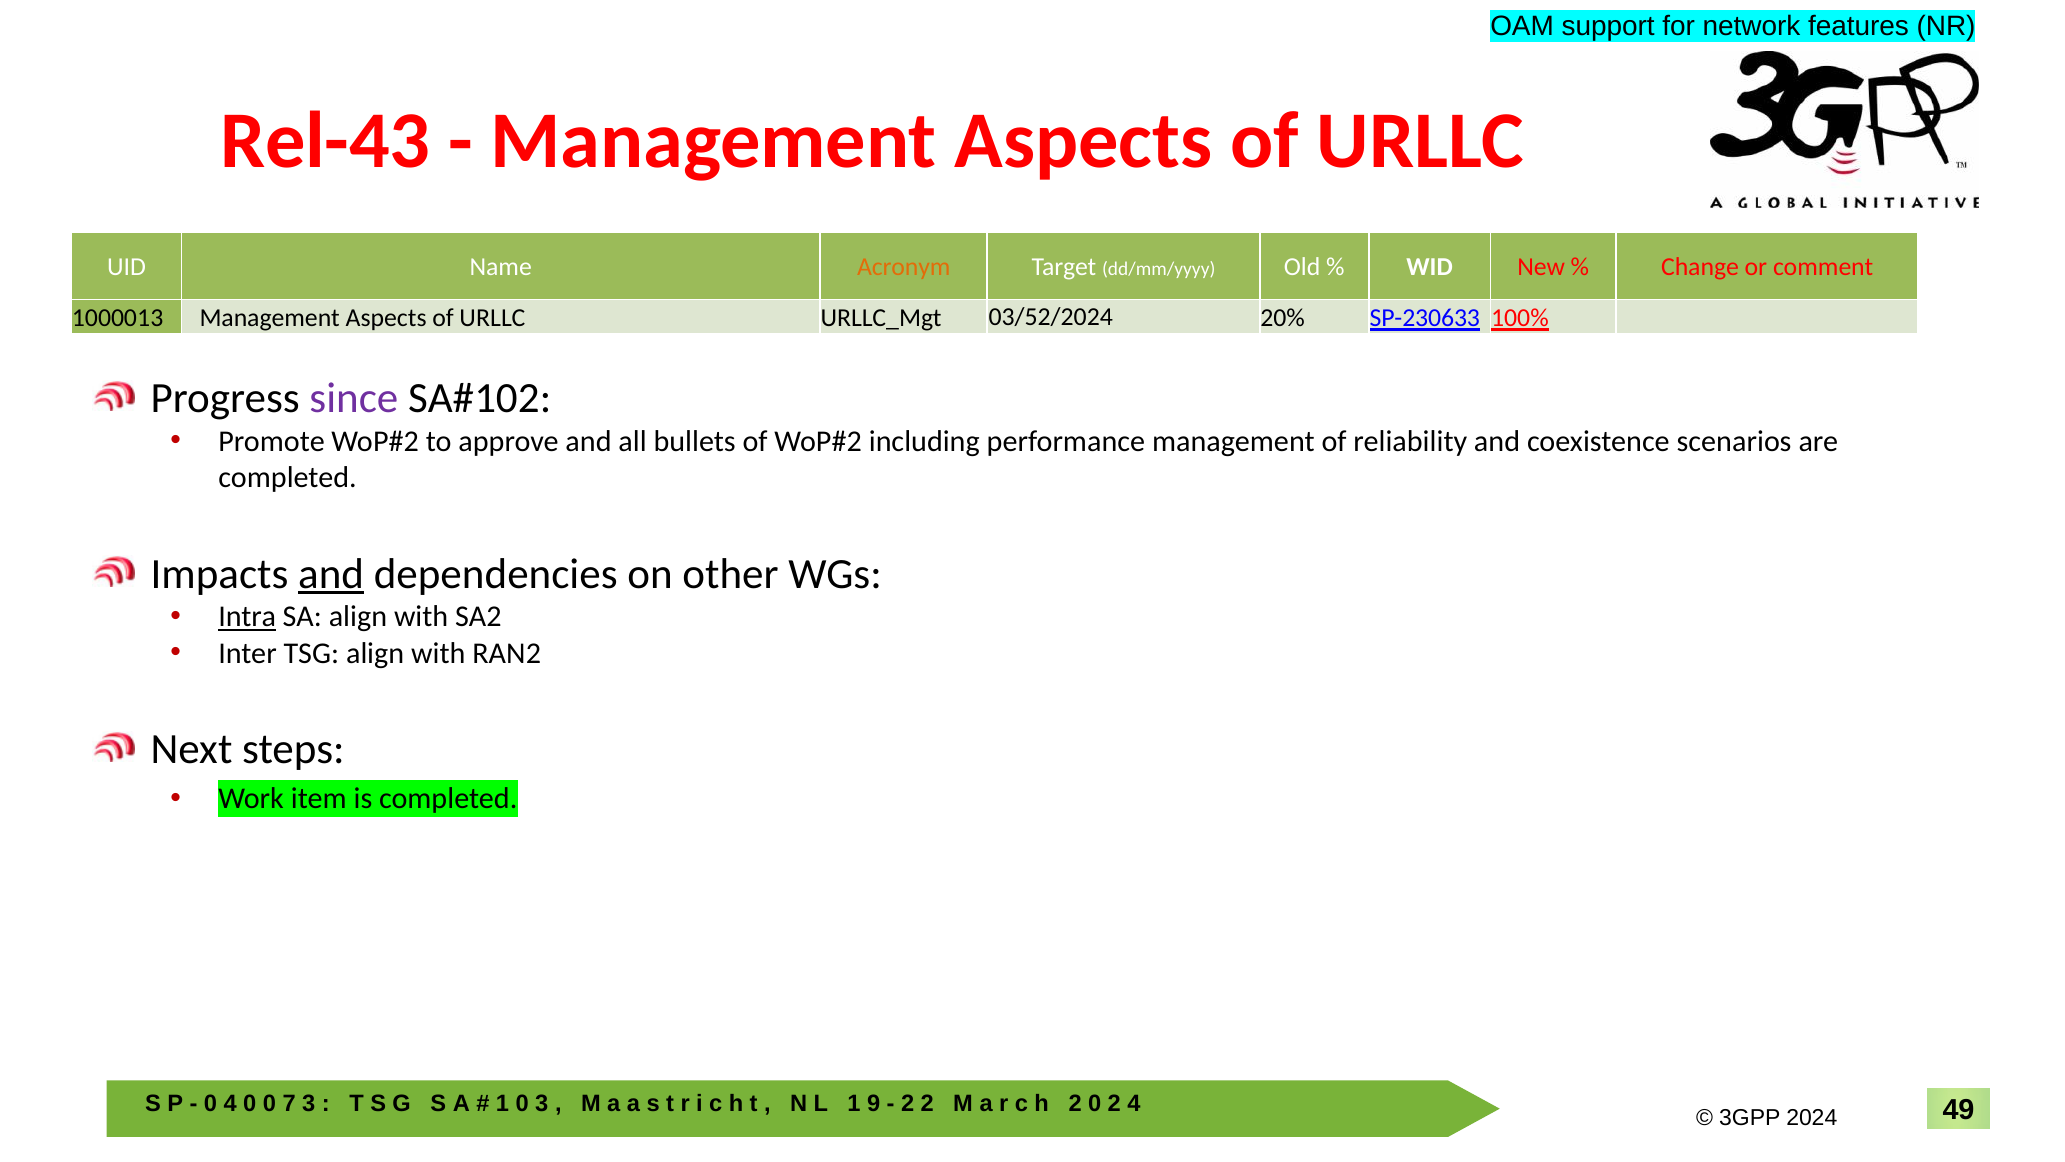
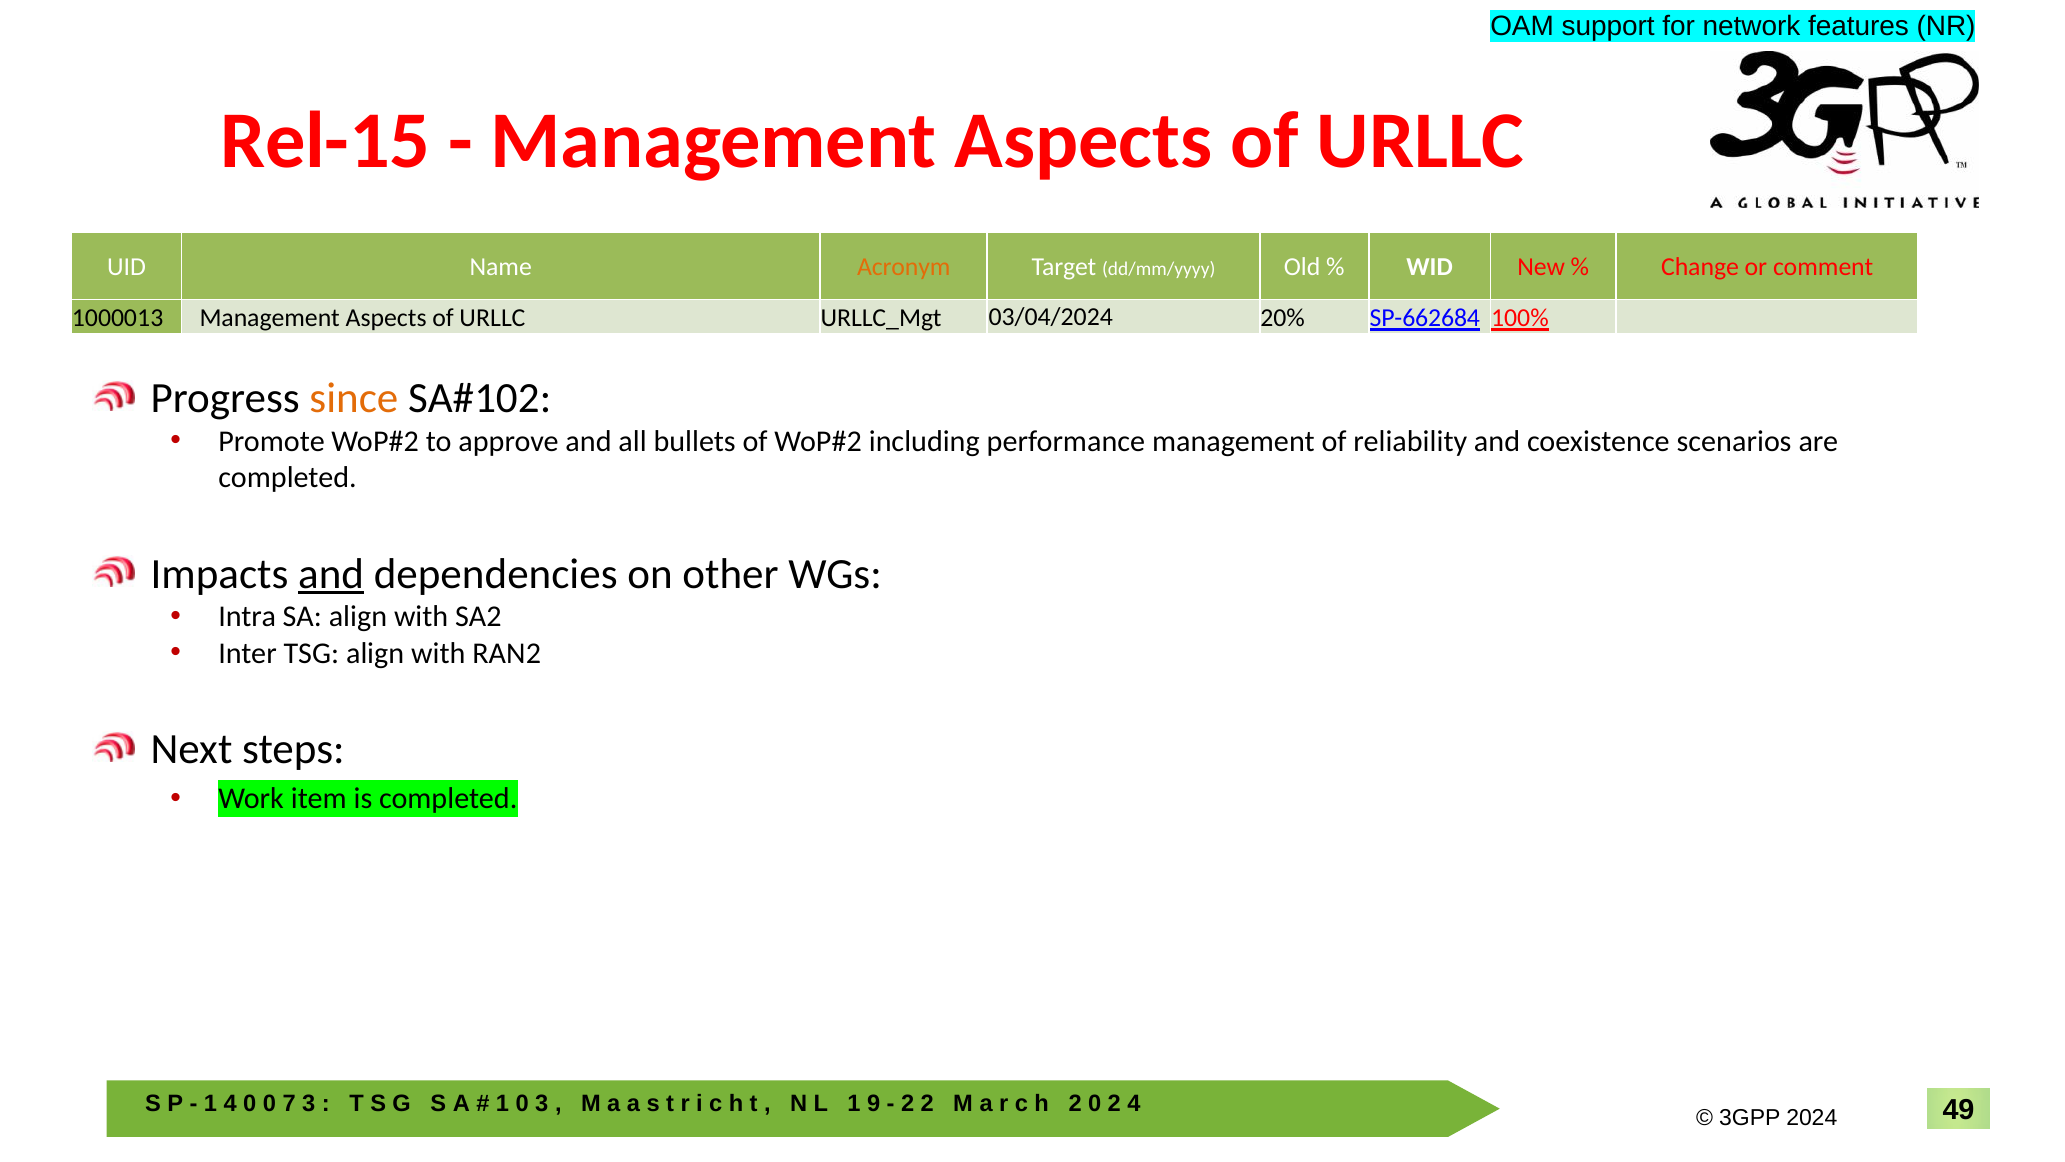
Rel-43: Rel-43 -> Rel-15
03/52/2024: 03/52/2024 -> 03/04/2024
SP-230633: SP-230633 -> SP-662684
since colour: purple -> orange
Intra underline: present -> none
0 at (211, 1103): 0 -> 1
